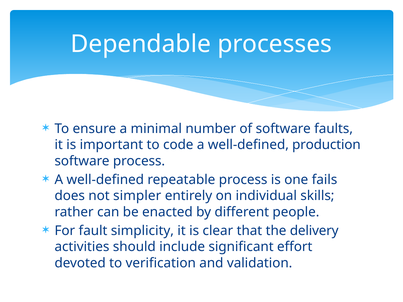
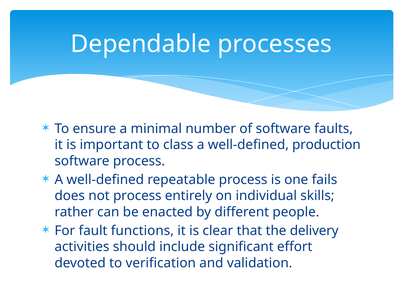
code: code -> class
not simpler: simpler -> process
simplicity: simplicity -> functions
